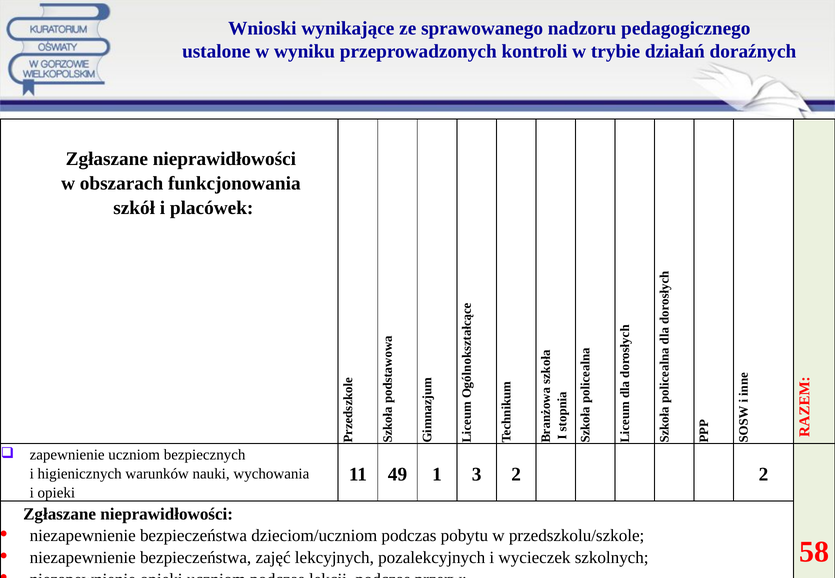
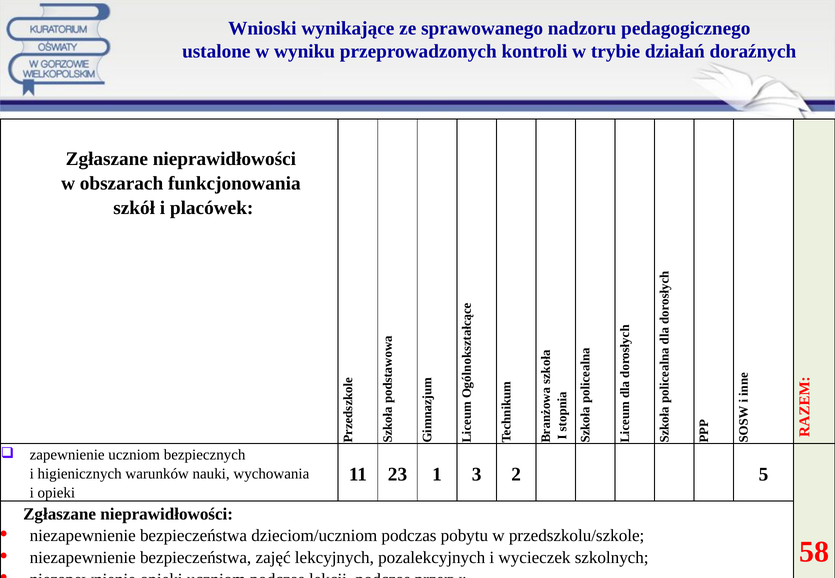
49: 49 -> 23
2 2: 2 -> 5
